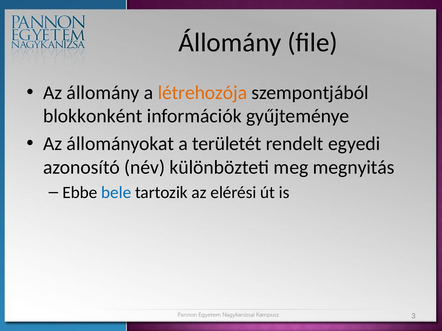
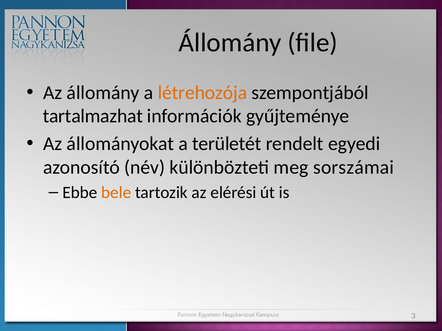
blokkonként: blokkonként -> tartalmazhat
megnyitás: megnyitás -> sorszámai
bele colour: blue -> orange
